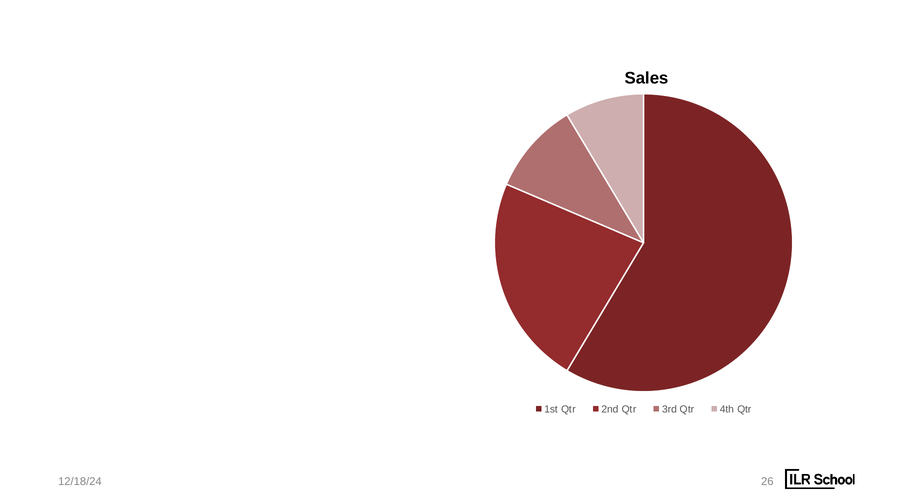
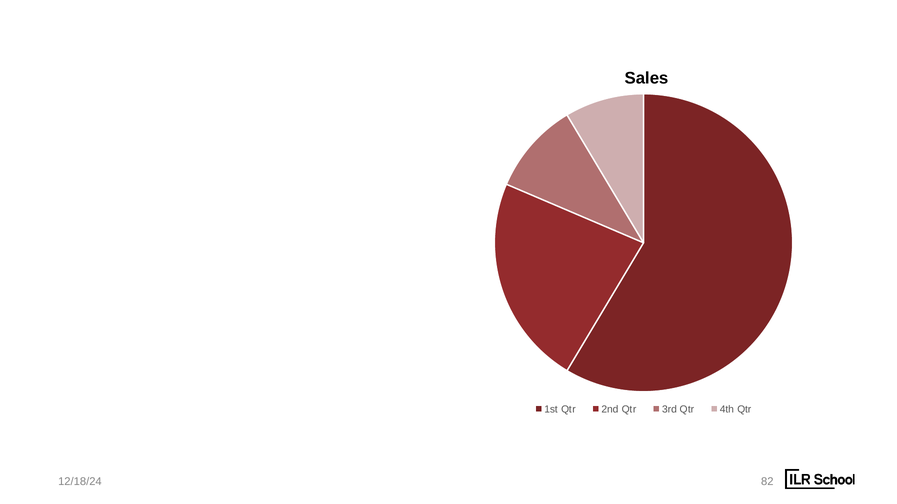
26: 26 -> 82
